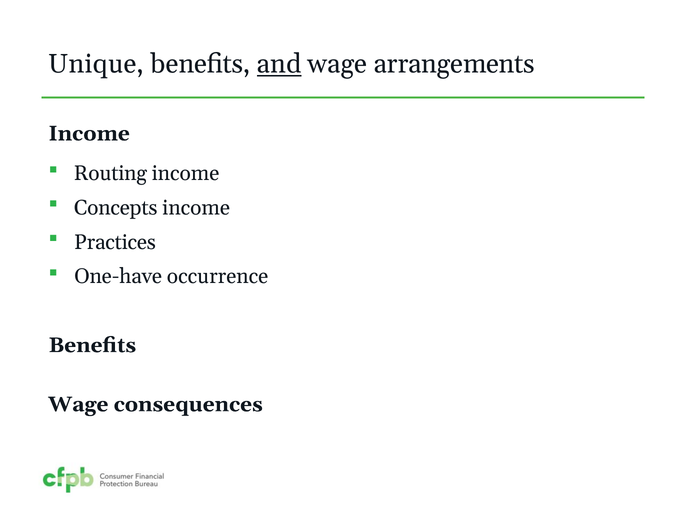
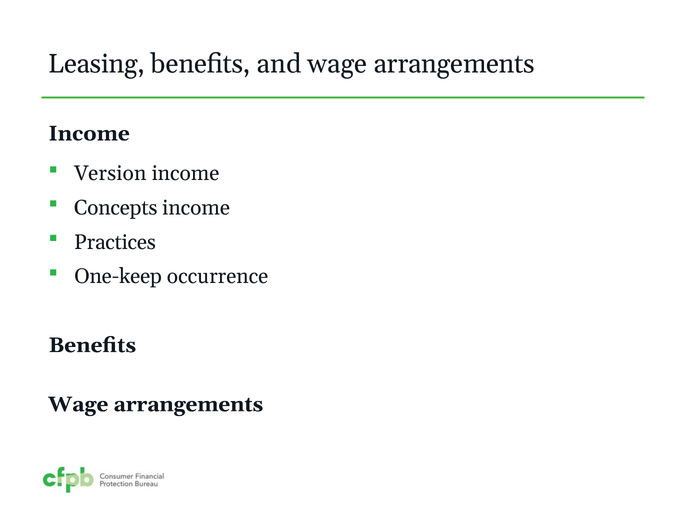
Unique: Unique -> Leasing
and underline: present -> none
Routing: Routing -> Version
One-have: One-have -> One-keep
consequences at (188, 404): consequences -> arrangements
